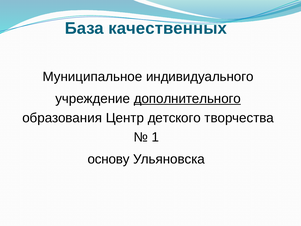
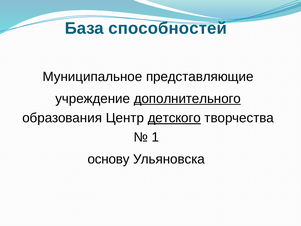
качественных: качественных -> способностей
индивидуального: индивидуального -> представляющие
детского underline: none -> present
